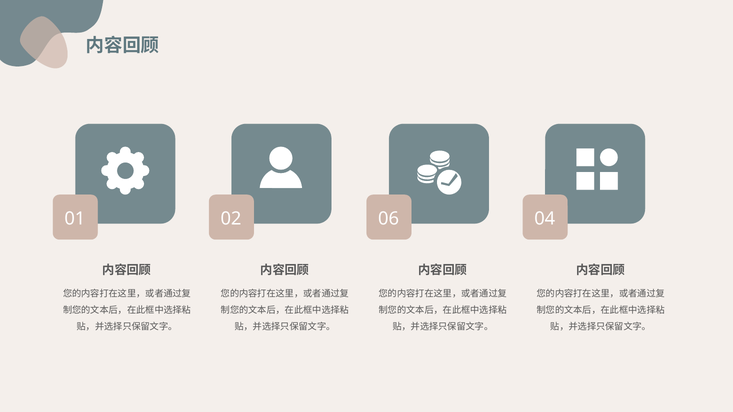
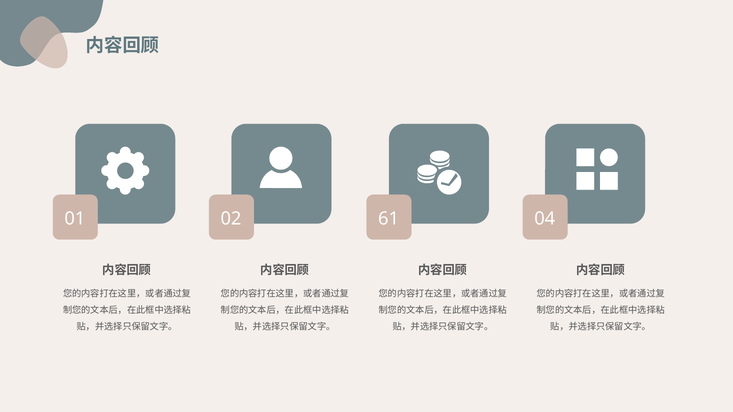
06: 06 -> 61
